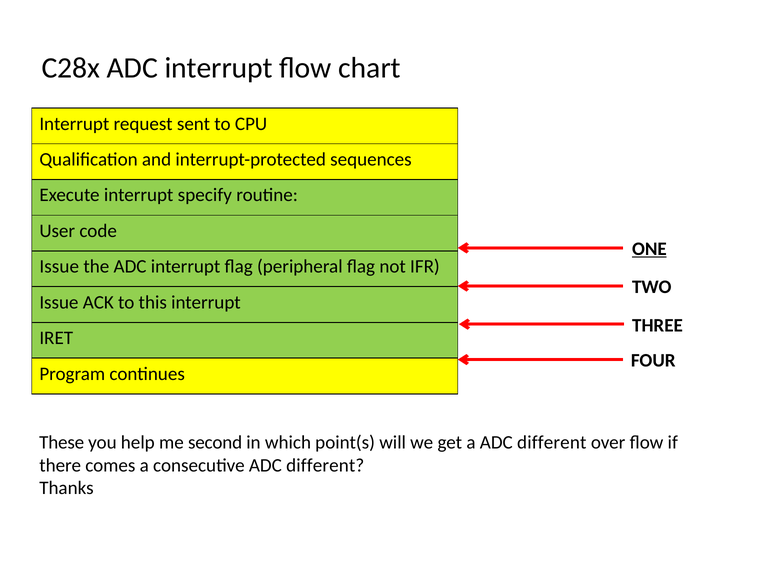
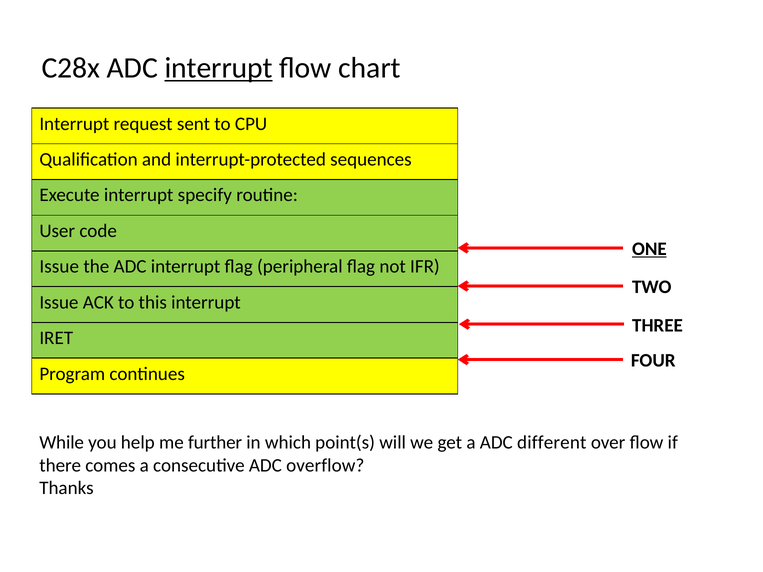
interrupt at (219, 68) underline: none -> present
These: These -> While
second: second -> further
consecutive ADC different: different -> overflow
